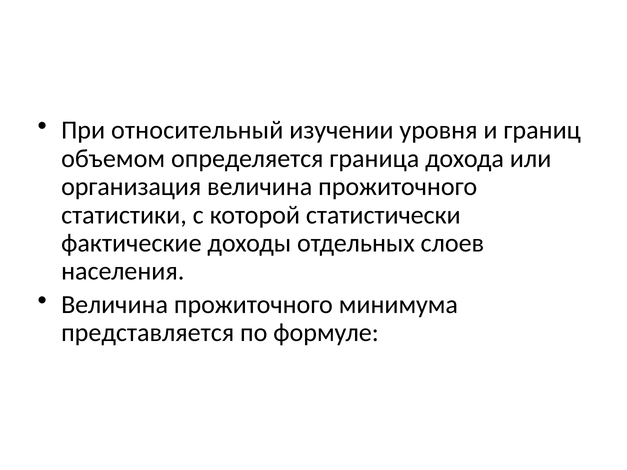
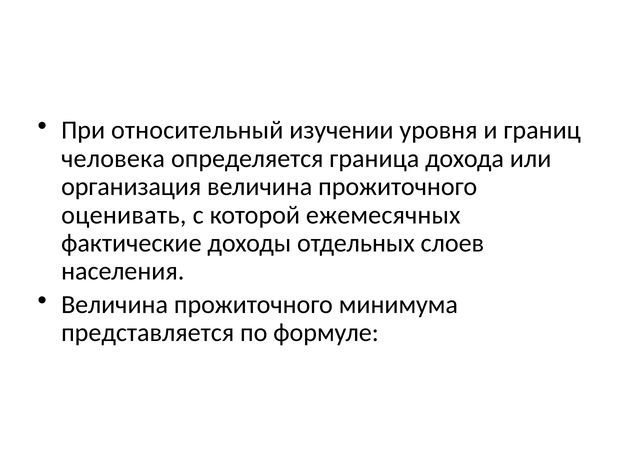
объемом: объемом -> человека
статистики: статистики -> оценивать
статистически: статистически -> ежемесячных
